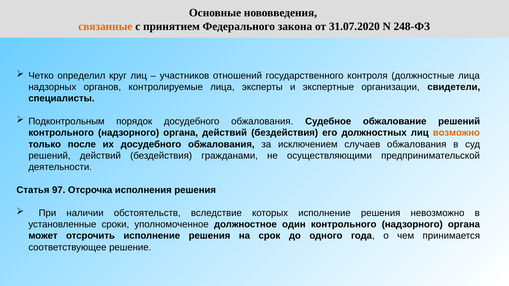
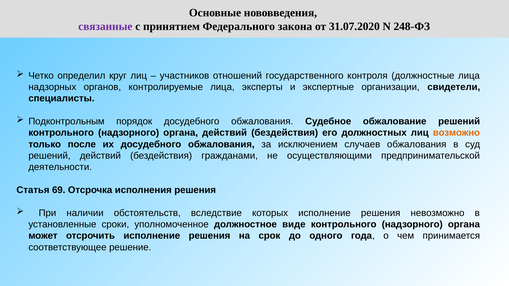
связанные colour: orange -> purple
97: 97 -> 69
один: один -> виде
